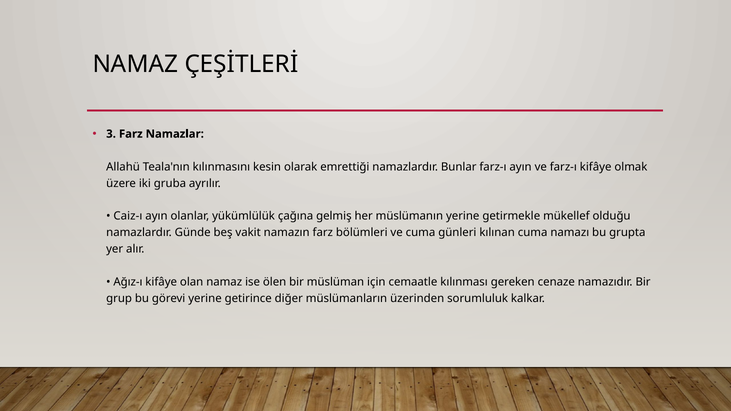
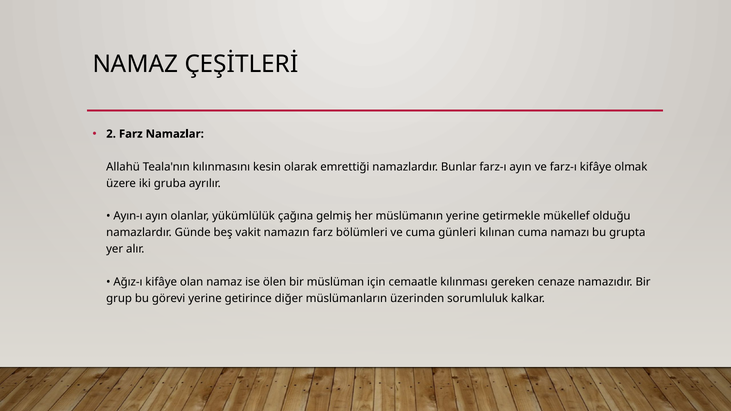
3: 3 -> 2
Caiz-ı: Caiz-ı -> Ayın-ı
